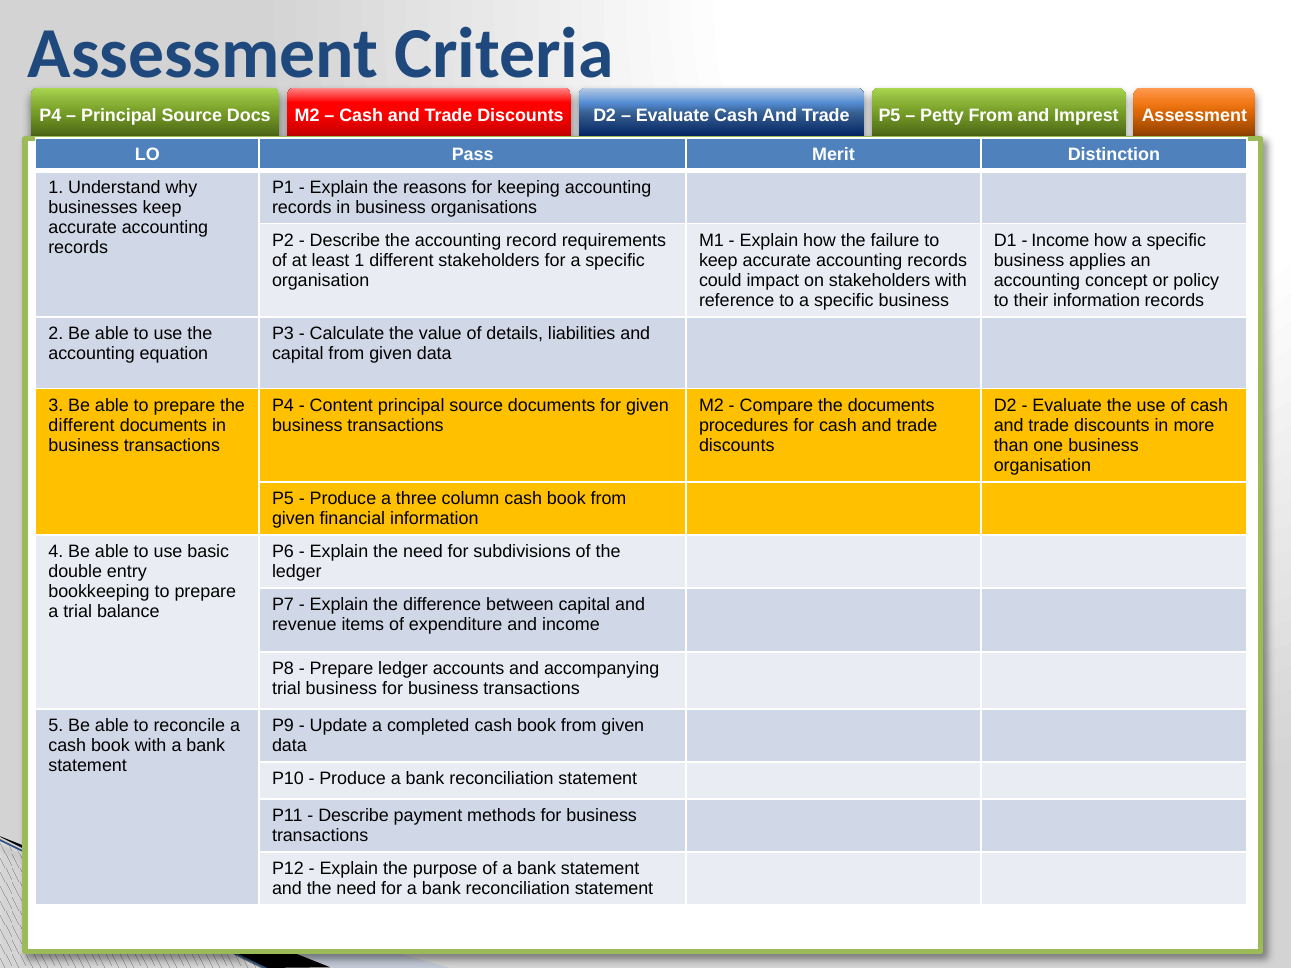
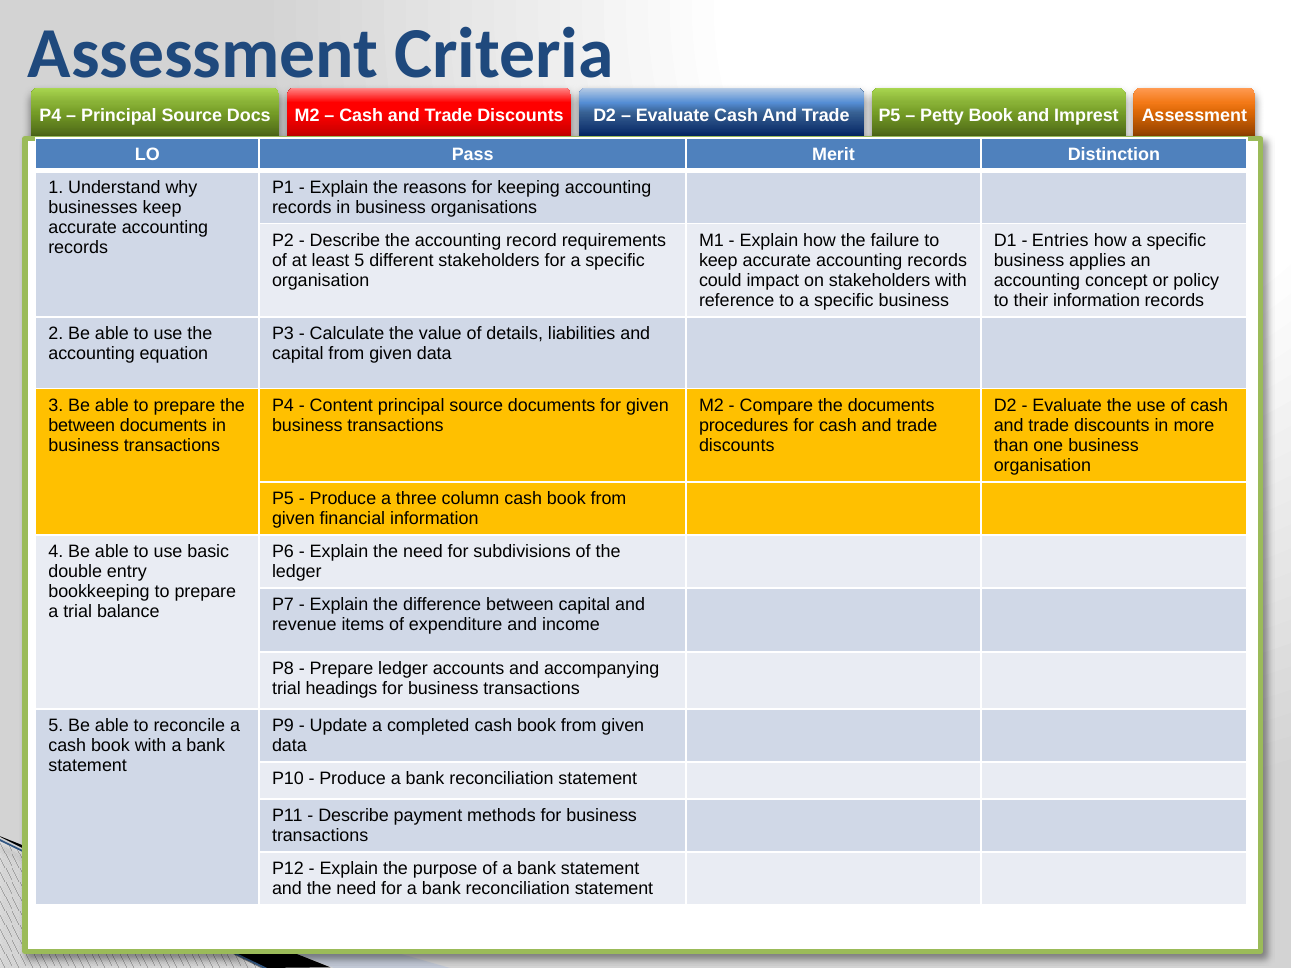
From at (991, 115): From -> Book
Income at (1060, 240): Income -> Entries
least 1: 1 -> 5
different at (82, 426): different -> between
trial business: business -> headings
